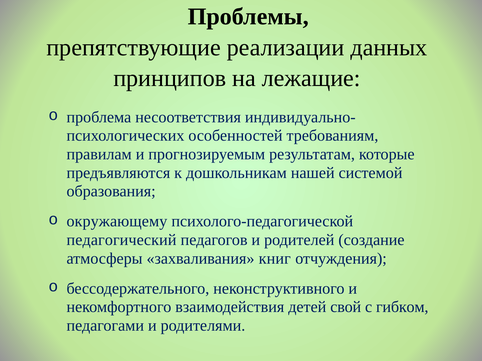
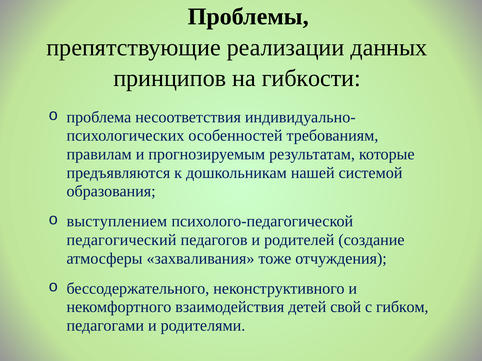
лежащие: лежащие -> гибкости
окружающему: окружающему -> выступлением
книг: книг -> тоже
